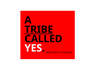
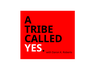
TRIBE underline: present -> none
